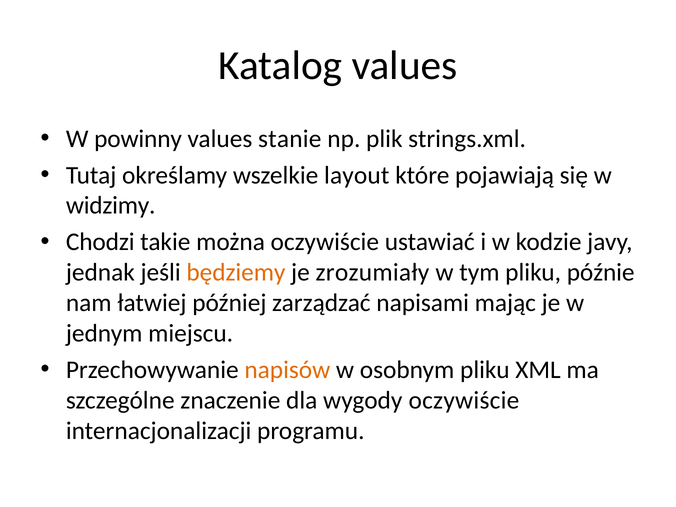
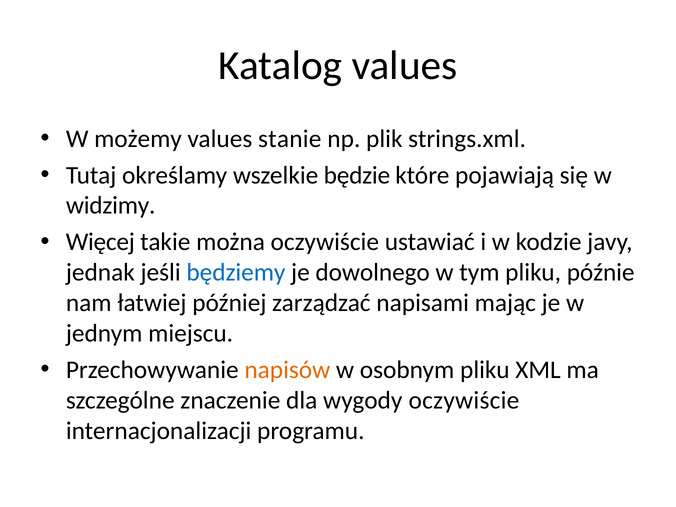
powinny: powinny -> możemy
layout: layout -> będzie
Chodzi: Chodzi -> Więcej
będziemy colour: orange -> blue
zrozumiały: zrozumiały -> dowolnego
